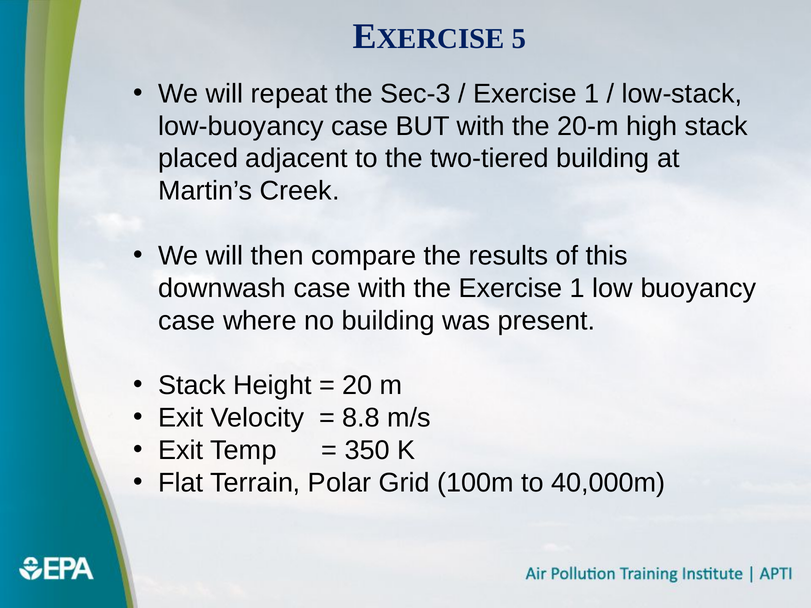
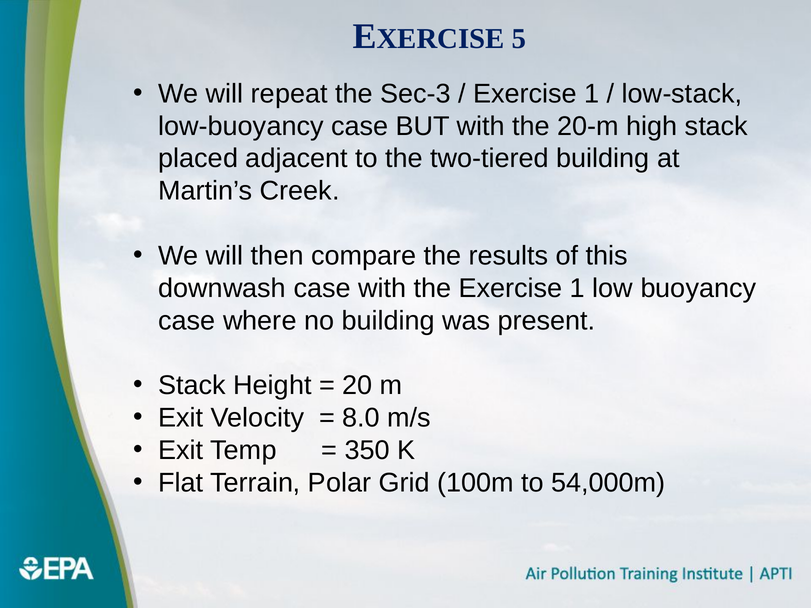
8.8: 8.8 -> 8.0
40,000m: 40,000m -> 54,000m
